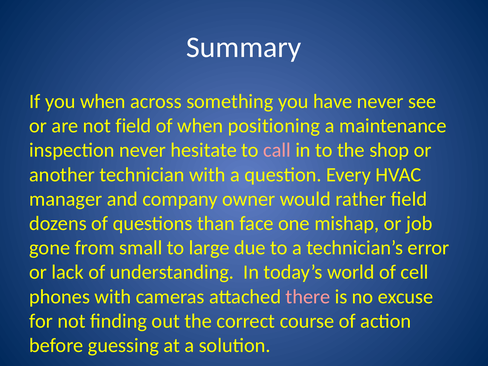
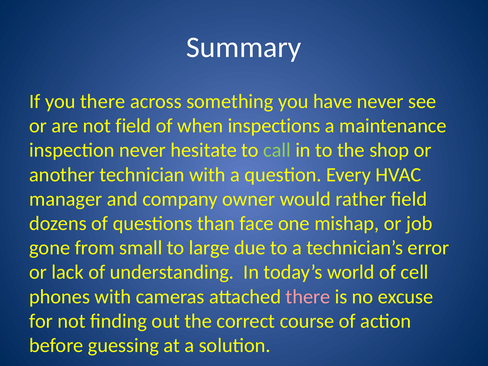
you when: when -> there
positioning: positioning -> inspections
call colour: pink -> light green
